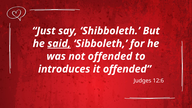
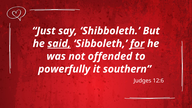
for underline: none -> present
introduces: introduces -> powerfully
it offended: offended -> southern
